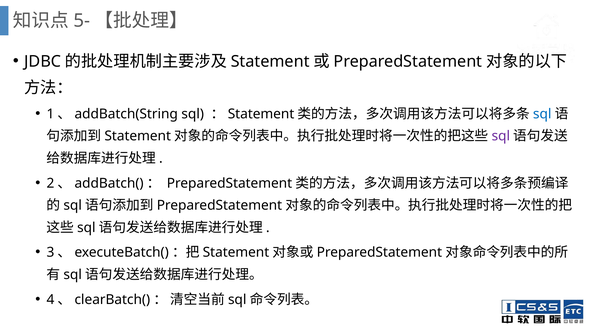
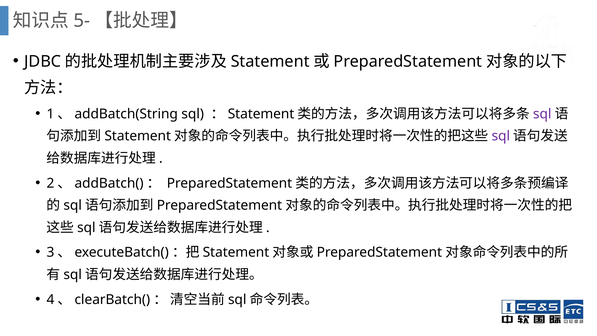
sql at (542, 114) colour: blue -> purple
